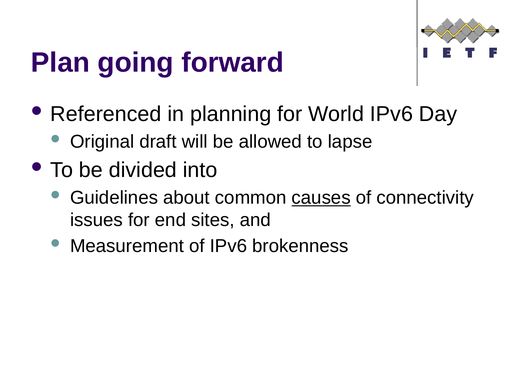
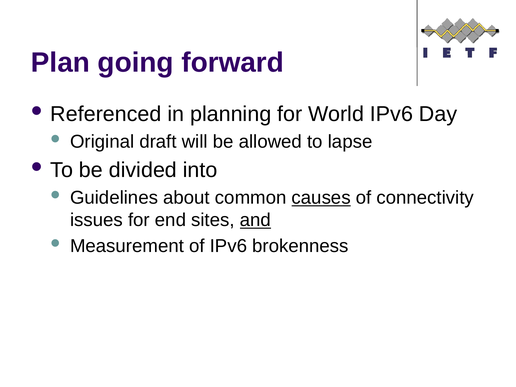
and underline: none -> present
